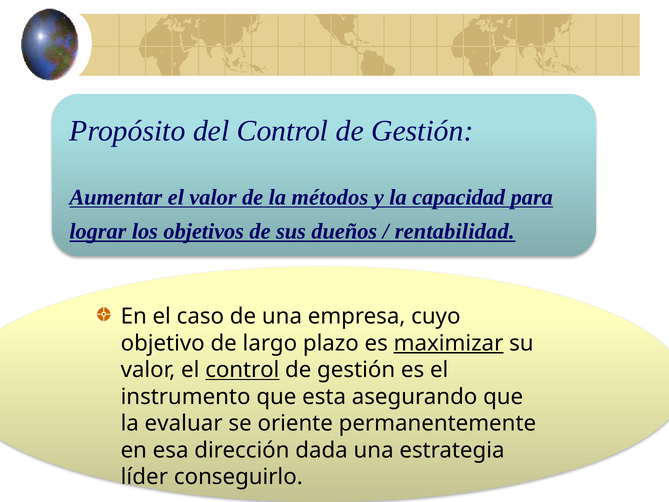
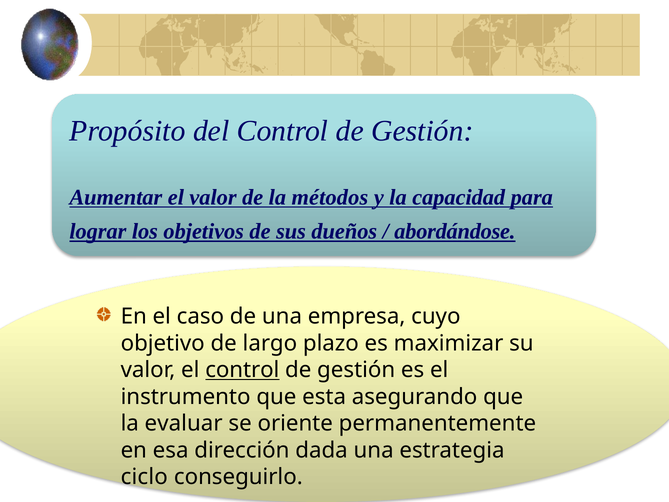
rentabilidad: rentabilidad -> abordándose
maximizar underline: present -> none
líder: líder -> ciclo
